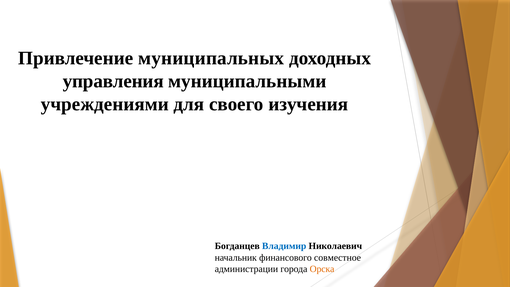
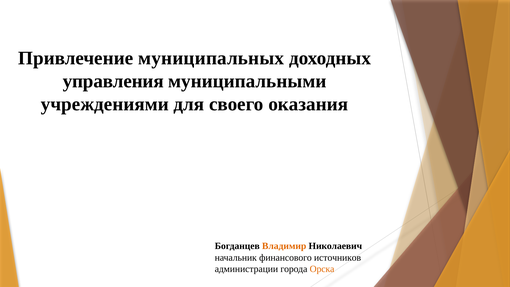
изучения: изучения -> оказания
Владимир colour: blue -> orange
совместное: совместное -> источников
